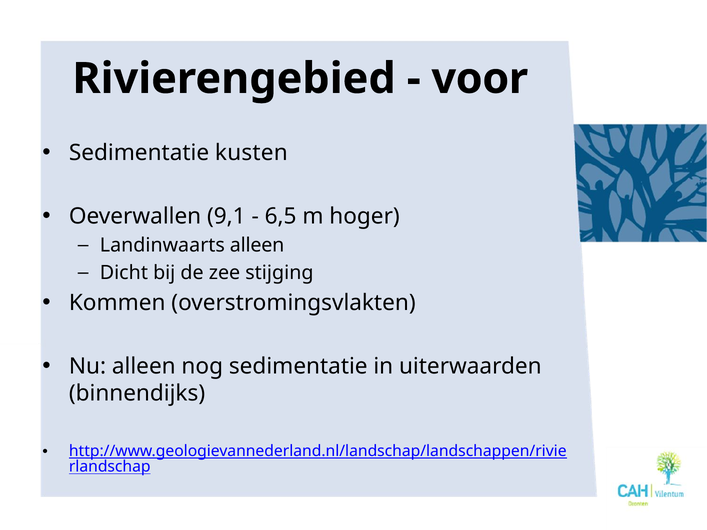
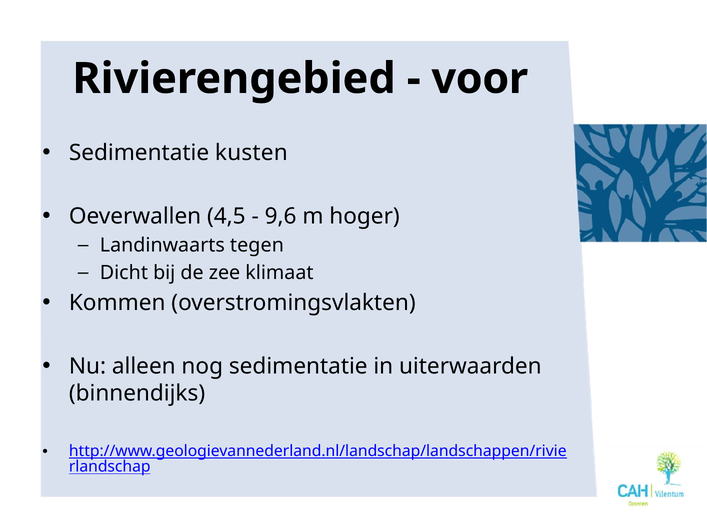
9,1: 9,1 -> 4,5
6,5: 6,5 -> 9,6
Landinwaarts alleen: alleen -> tegen
stijging: stijging -> klimaat
